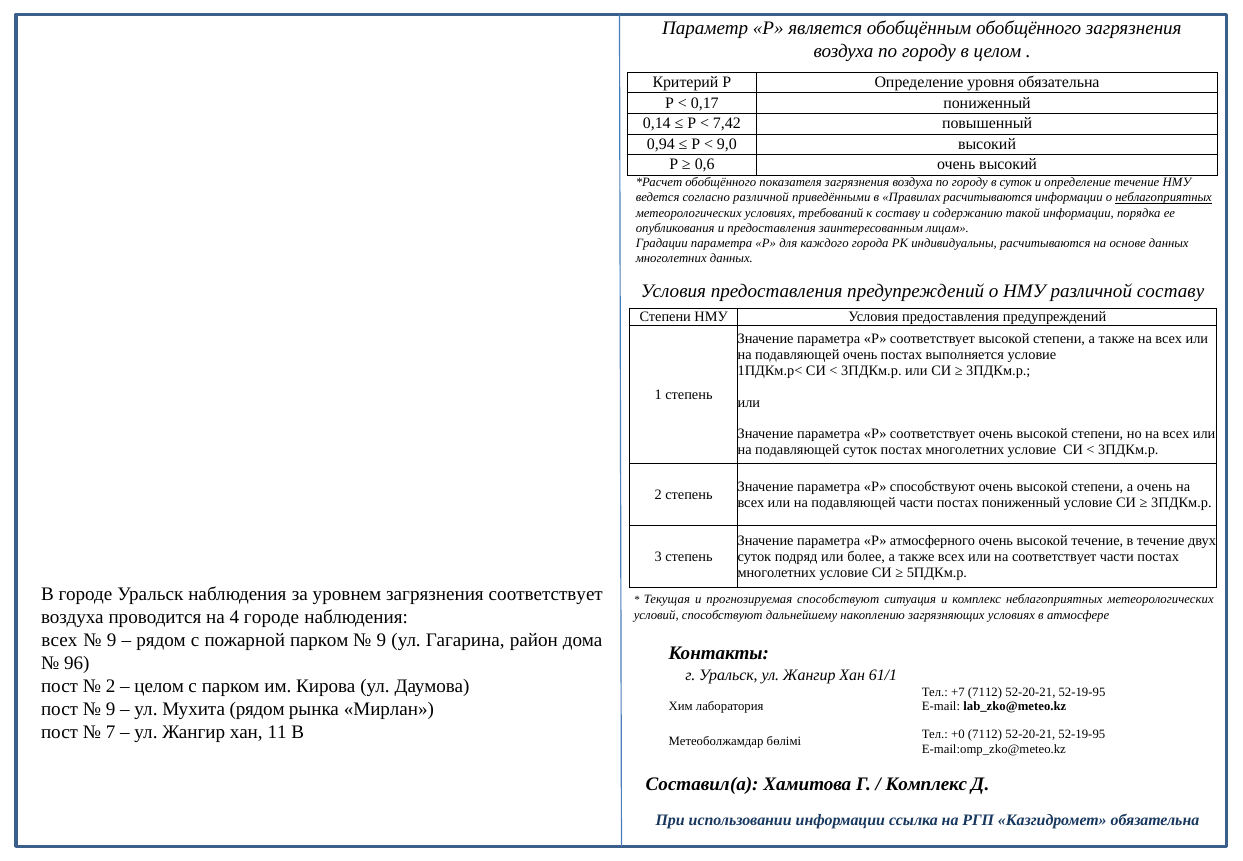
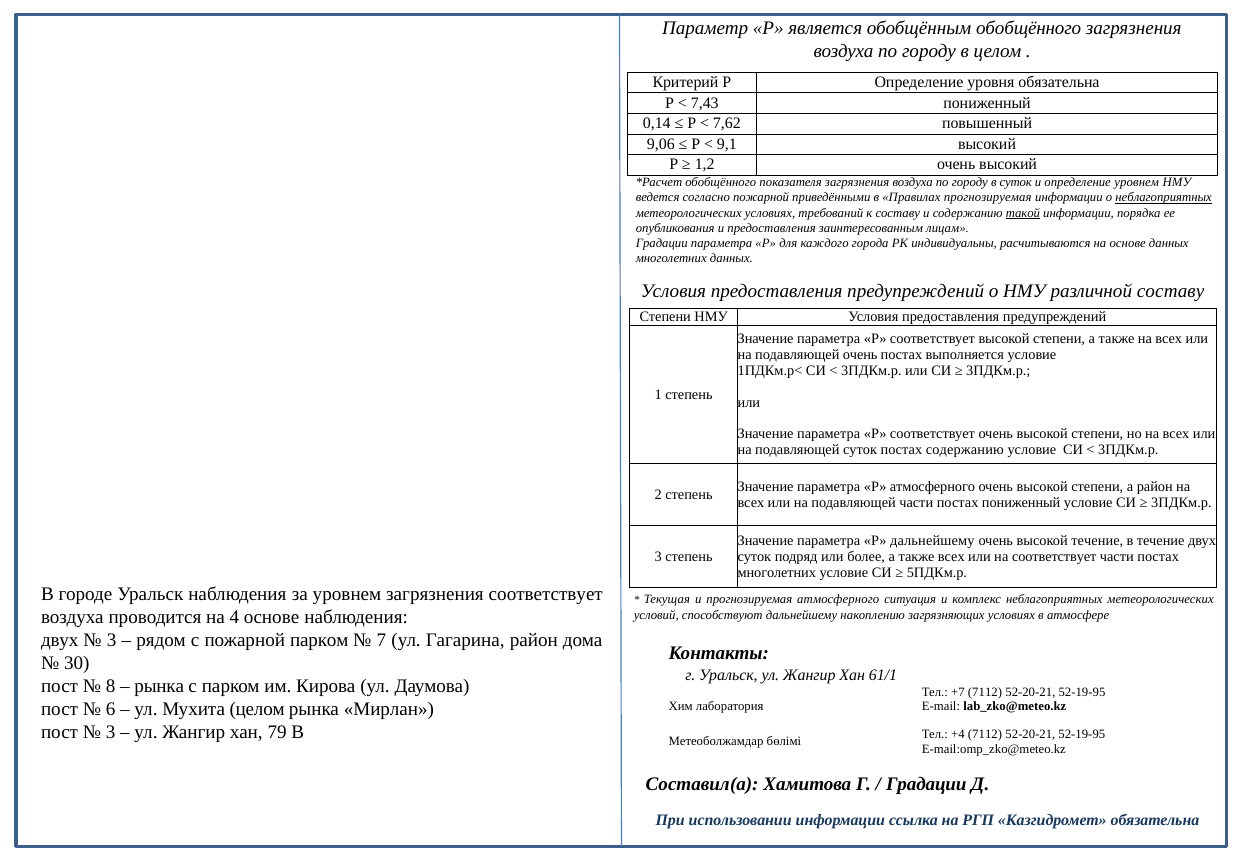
0,17: 0,17 -> 7,43
7,42: 7,42 -> 7,62
0,94: 0,94 -> 9,06
9,0: 9,0 -> 9,1
0,6: 0,6 -> 1,2
определение течение: течение -> уровнем
согласно различной: различной -> пожарной
Правилах расчитываются: расчитываются -> прогнозируемая
такой underline: none -> present
многолетних at (965, 450): многолетних -> содержанию
Р способствуют: способствуют -> атмосферного
а очень: очень -> район
Р атмосферного: атмосферного -> дальнейшему
прогнозируемая способствуют: способствуют -> атмосферного
4 городе: городе -> основе
всех at (59, 640): всех -> двух
9 at (112, 640): 9 -> 3
9 at (382, 640): 9 -> 7
96: 96 -> 30
2 at (111, 686): 2 -> 8
целом at (159, 686): целом -> рынка
9 at (111, 709): 9 -> 6
Мухита рядом: рядом -> целом
7 at (111, 732): 7 -> 3
11: 11 -> 79
+0: +0 -> +4
Комплекс at (926, 784): Комплекс -> Градации
